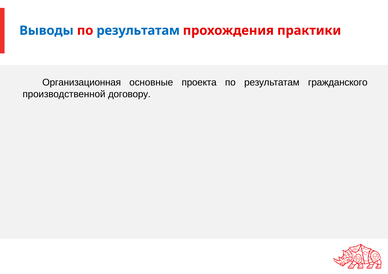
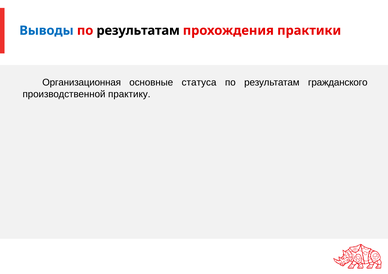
результатам at (138, 31) colour: blue -> black
проекта: проекта -> статуса
договору: договору -> практику
